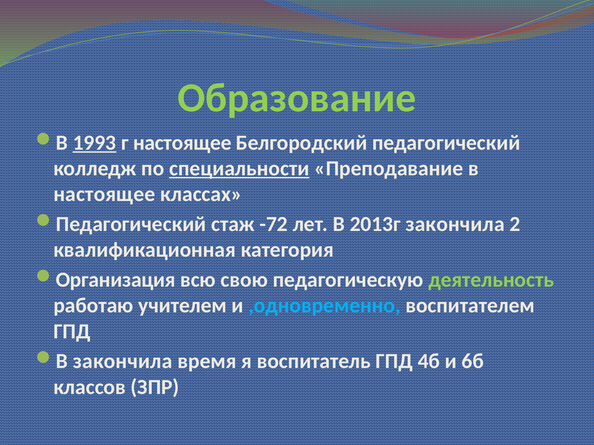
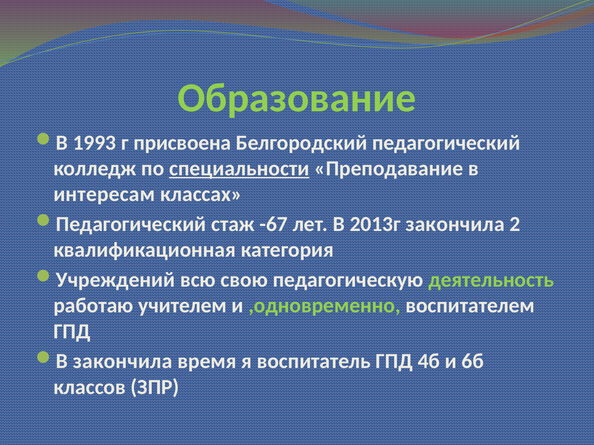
1993 underline: present -> none
г настоящее: настоящее -> присвоена
настоящее at (104, 194): настоящее -> интересам
-72: -72 -> -67
Организация: Организация -> Учреждений
,одновременно colour: light blue -> light green
